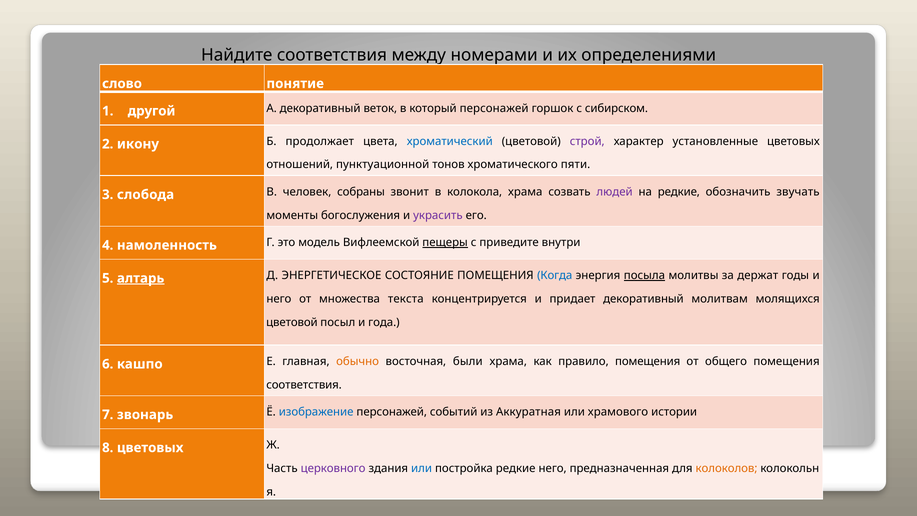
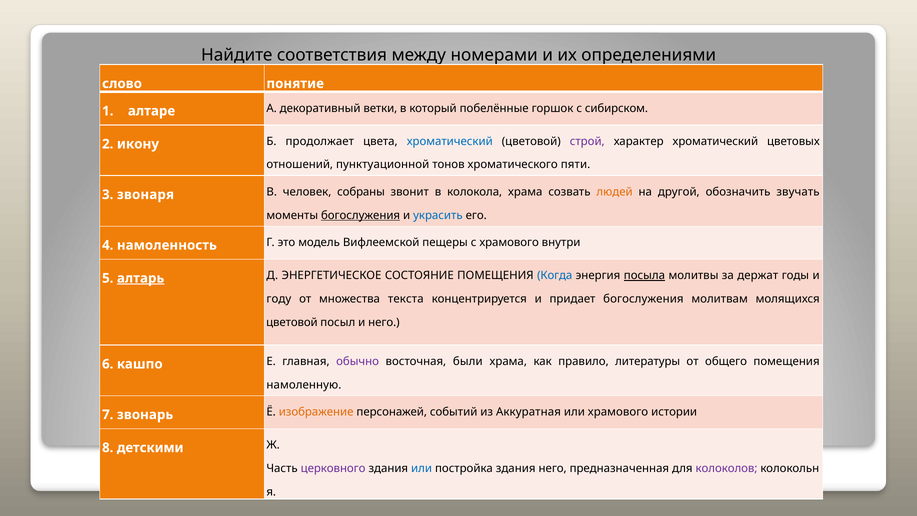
другой: другой -> алтаре
веток: веток -> ветки
который персонажей: персонажей -> побелённые
характер установленные: установленные -> хроматический
слобода: слобода -> звонаря
людей colour: purple -> orange
на редкие: редкие -> другой
богослужения at (361, 215) underline: none -> present
украсить colour: purple -> blue
пещеры underline: present -> none
с приведите: приведите -> храмового
него at (279, 299): него -> году
придает декоративный: декоративный -> богослужения
и года: года -> него
обычно colour: orange -> purple
правило помещения: помещения -> литературы
соответствия at (304, 385): соответствия -> намоленную
изображение colour: blue -> orange
8 цветовых: цветовых -> детскими
постройка редкие: редкие -> здания
колоколов colour: orange -> purple
